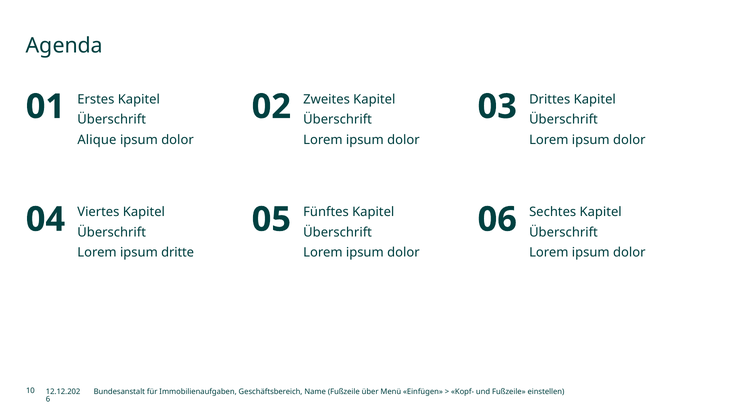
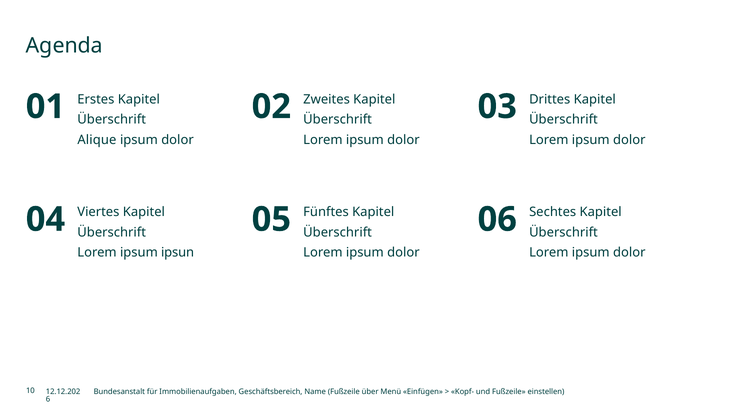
dritte: dritte -> ipsun
